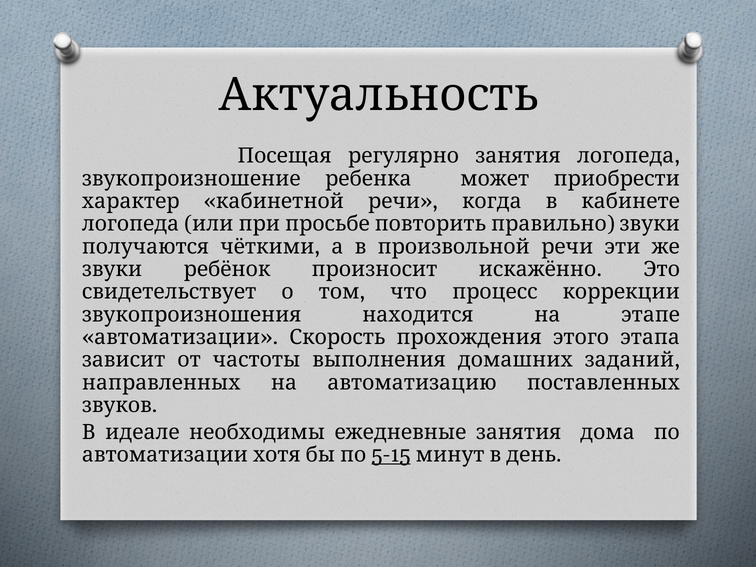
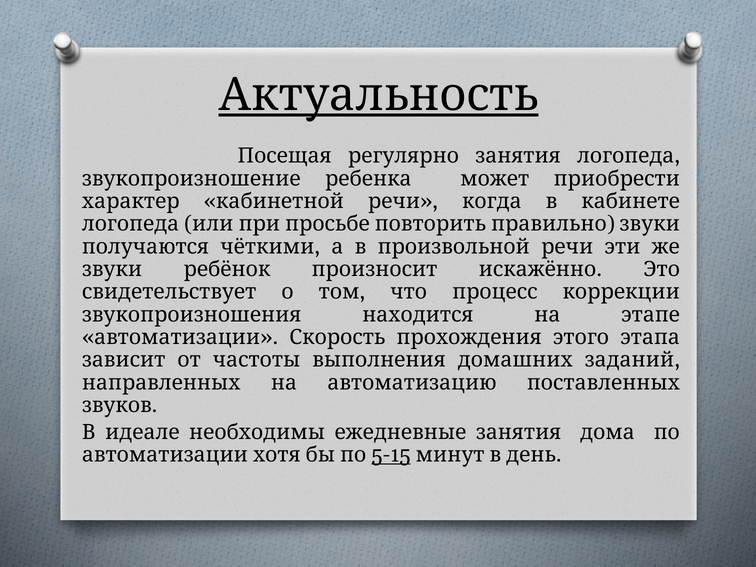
Актуальность underline: none -> present
